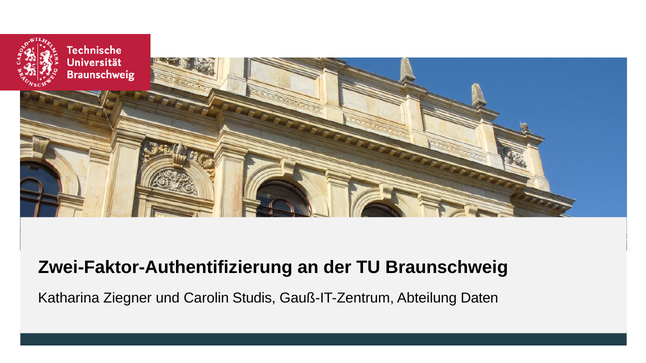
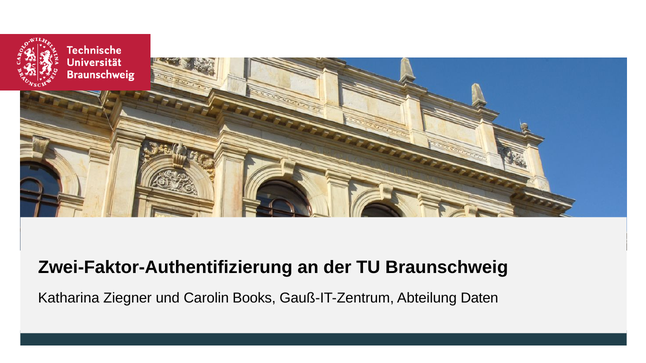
Studis: Studis -> Books
